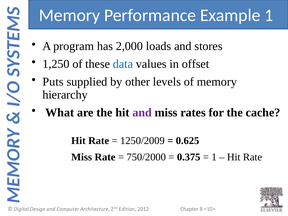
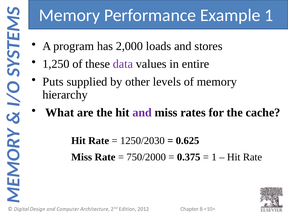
data colour: blue -> purple
offset: offset -> entire
1250/2009: 1250/2009 -> 1250/2030
